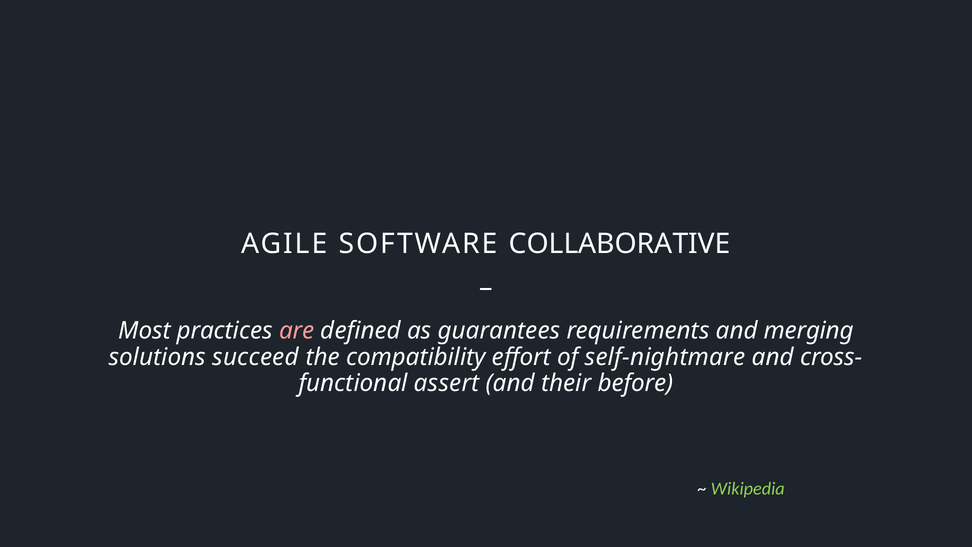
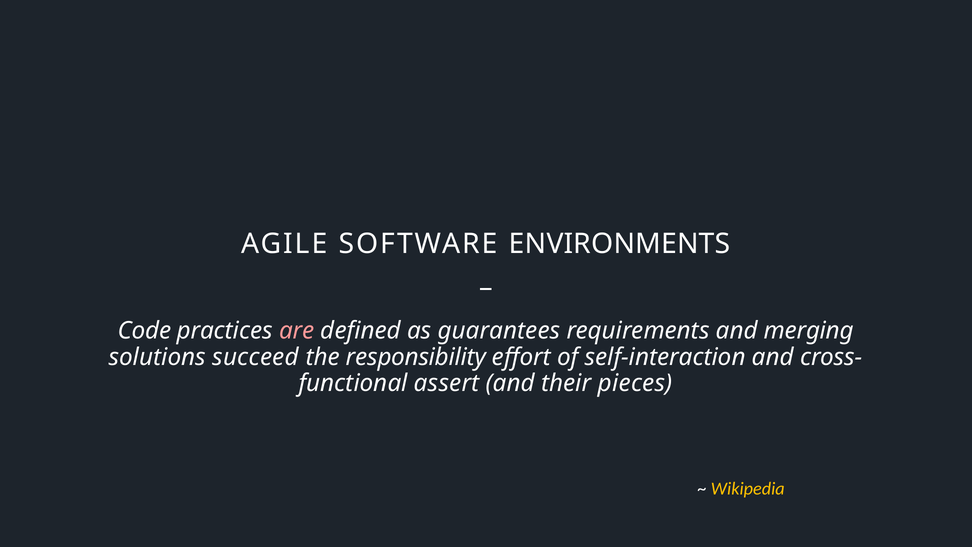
COLLABORATIVE: COLLABORATIVE -> ENVIRONMENTS
Most: Most -> Code
compatibility: compatibility -> responsibility
self-nightmare: self-nightmare -> self-interaction
before: before -> pieces
Wikipedia colour: light green -> yellow
